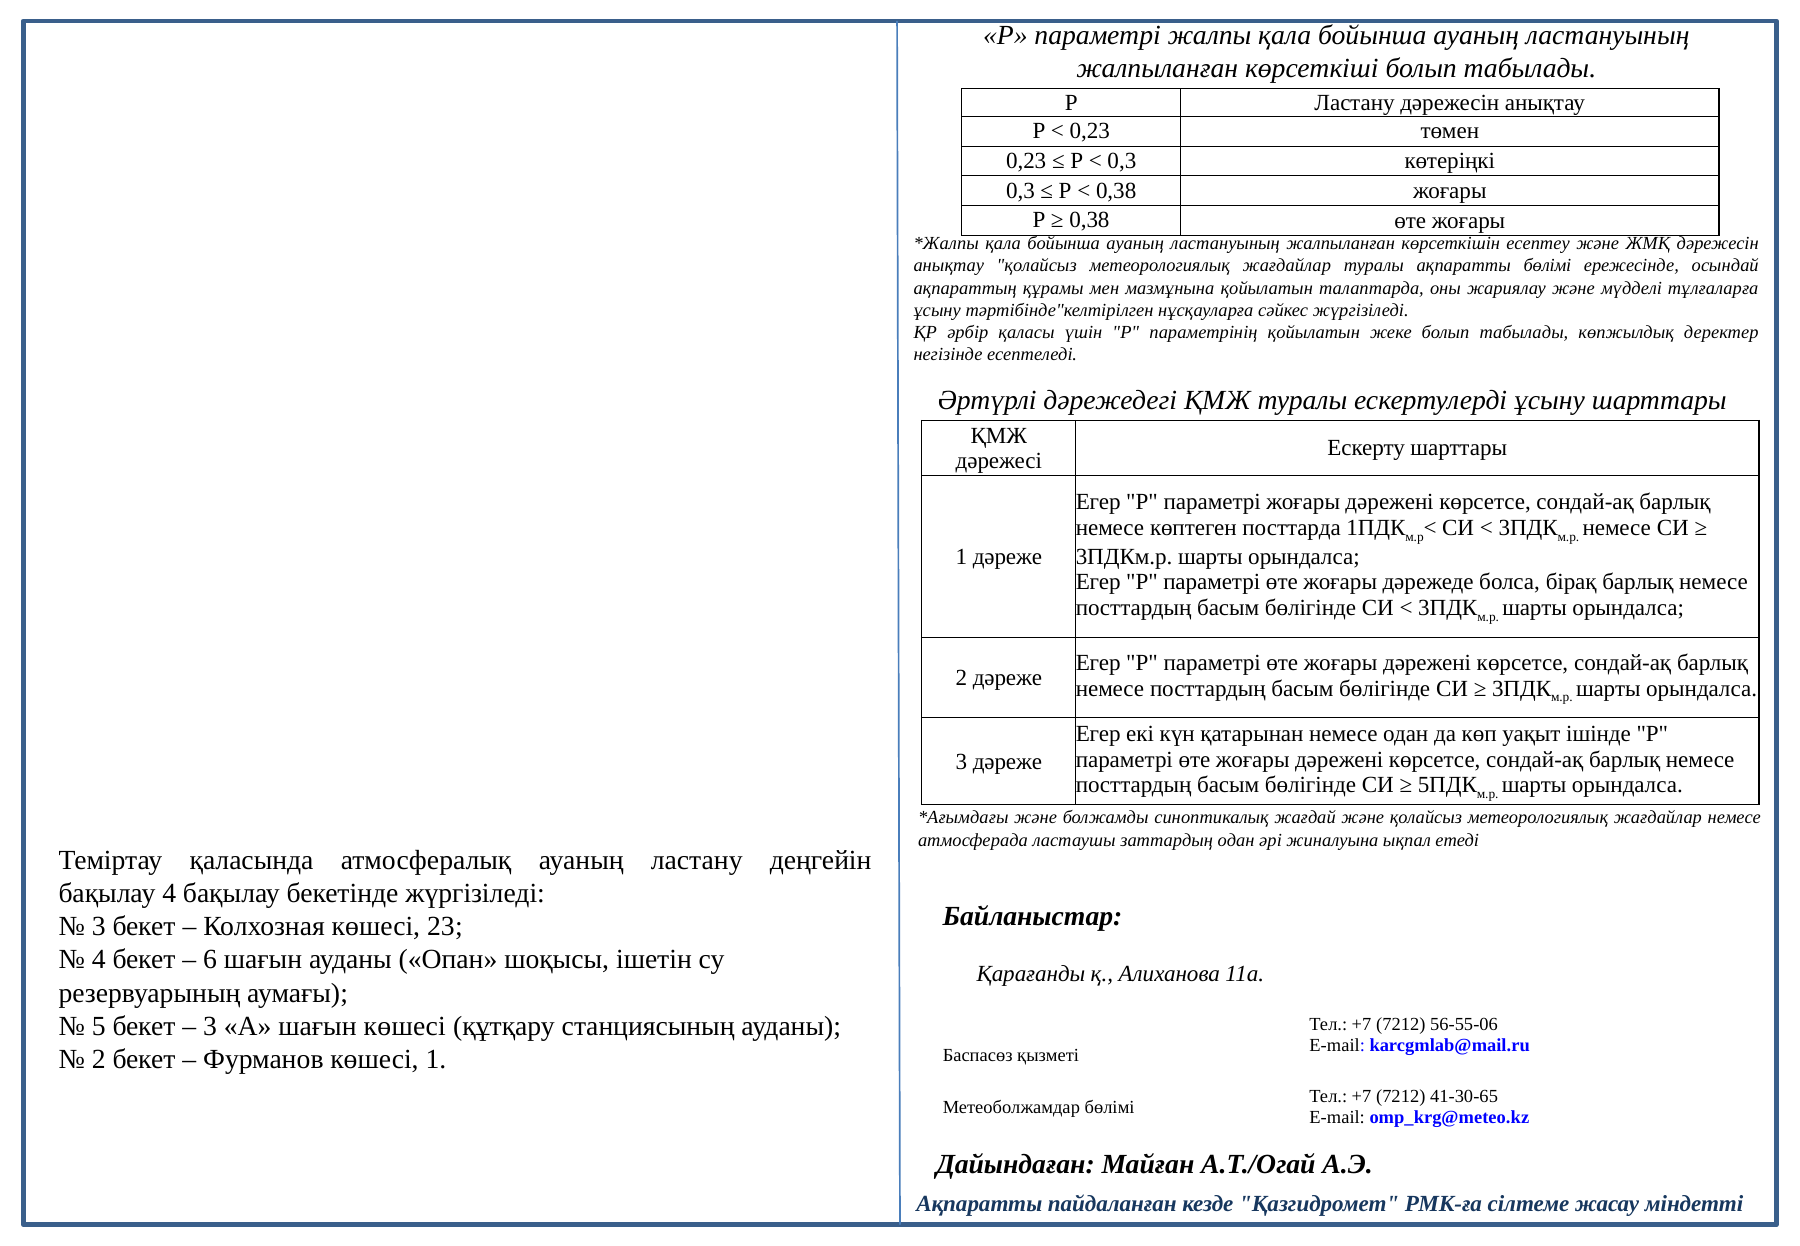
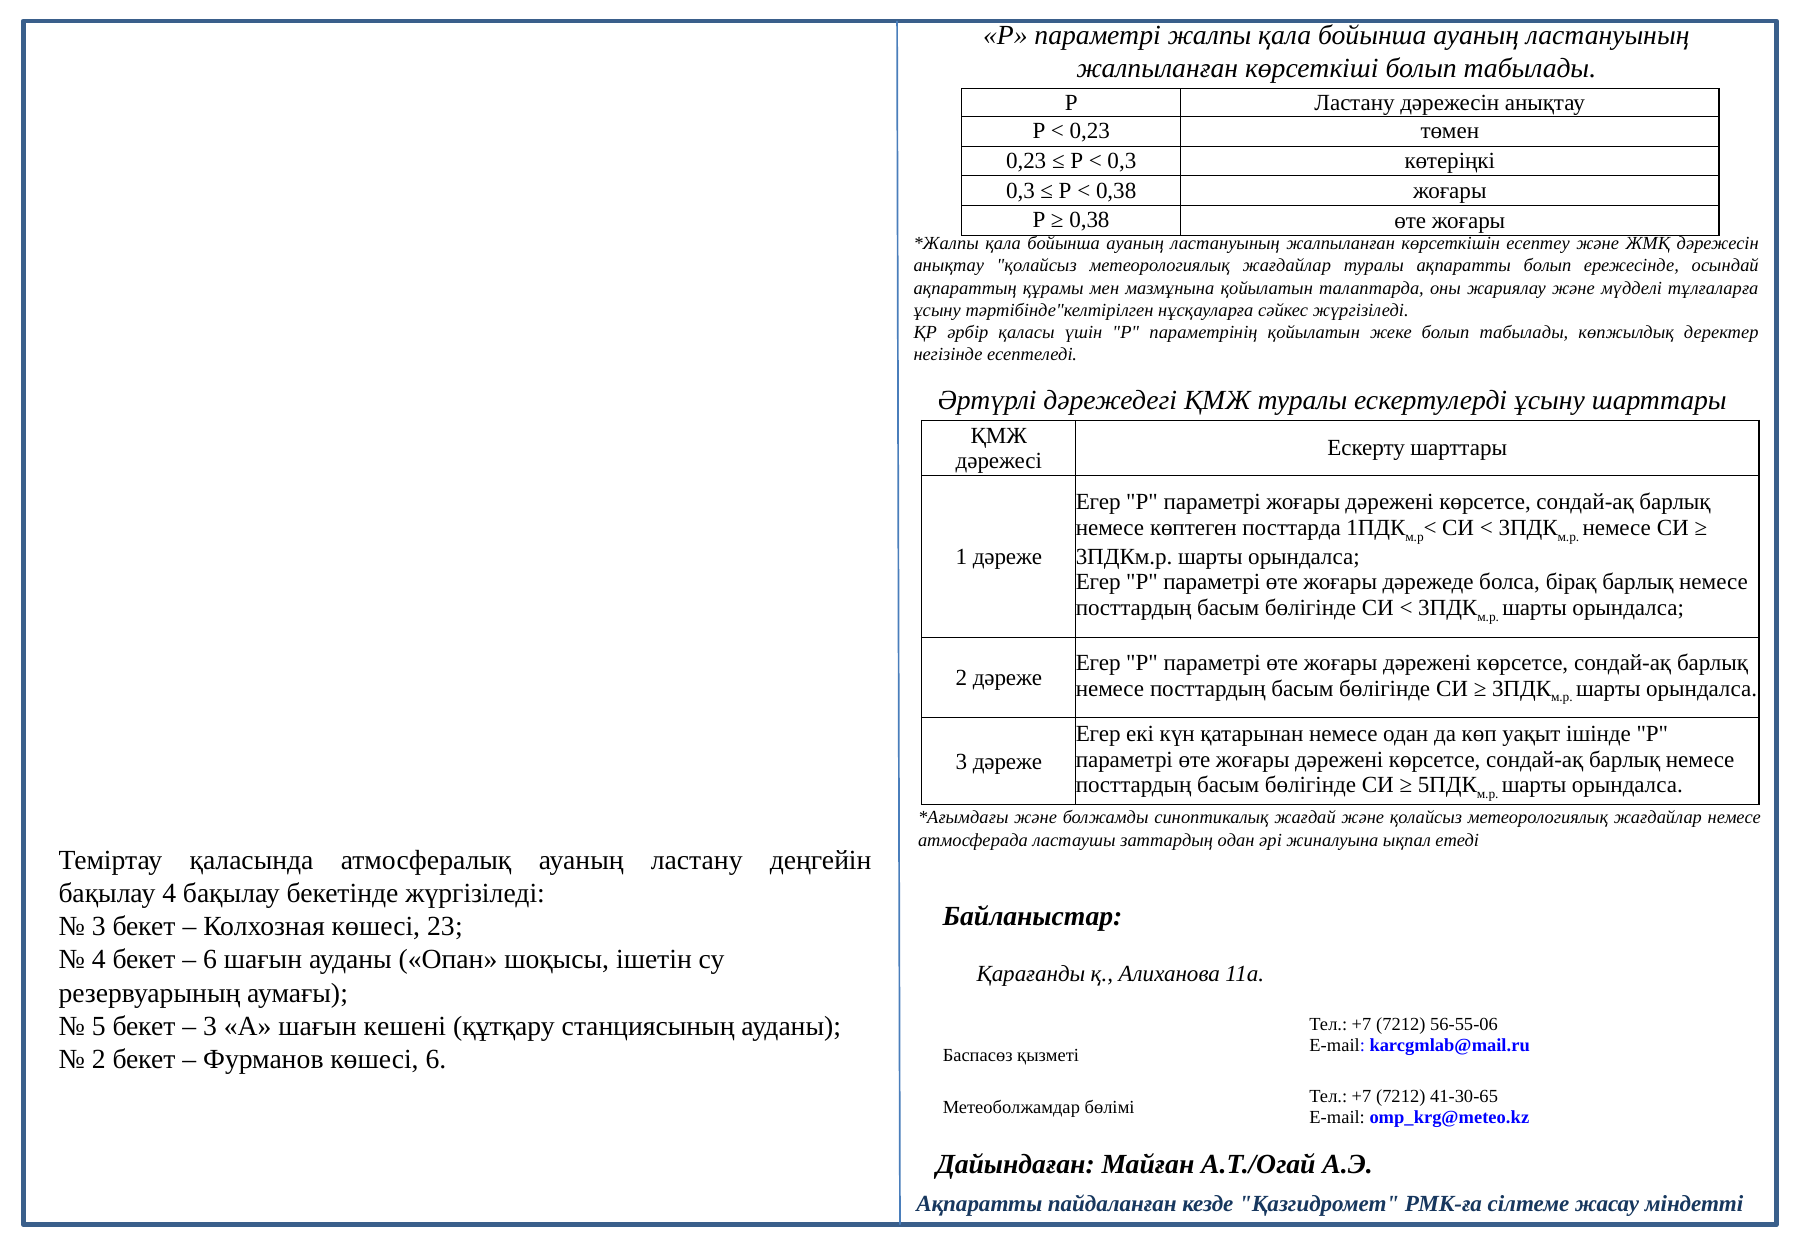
ақпаратты бөлімі: бөлімі -> болып
шағын көшесі: көшесі -> кешені
көшесі 1: 1 -> 6
